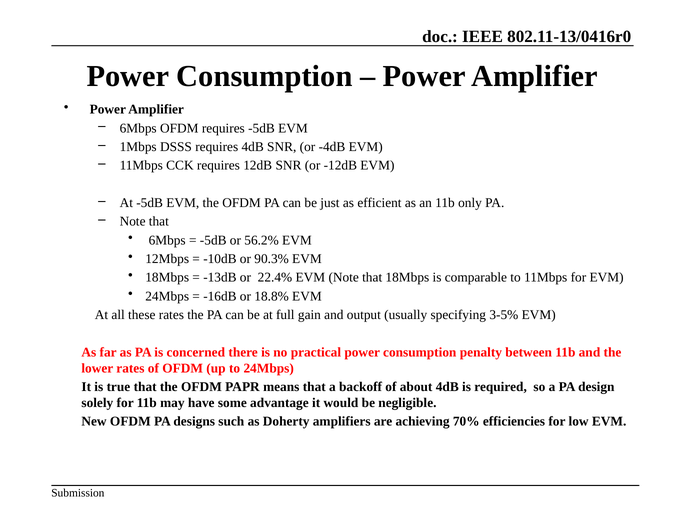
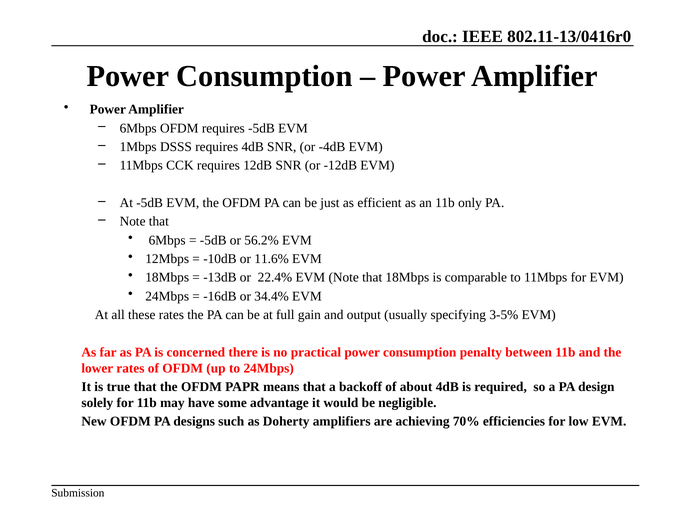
90.3%: 90.3% -> 11.6%
18.8%: 18.8% -> 34.4%
